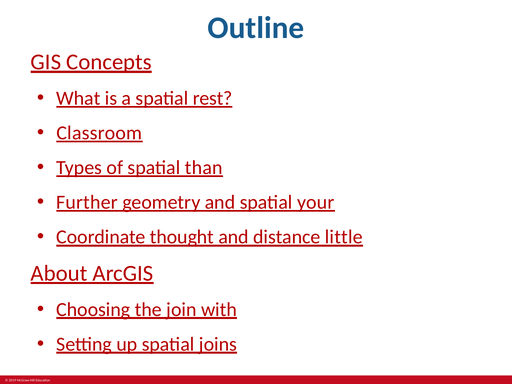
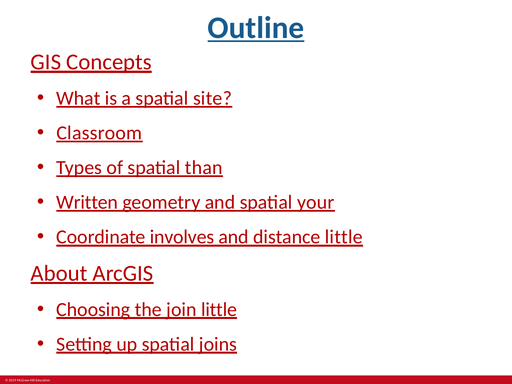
Outline underline: none -> present
rest: rest -> site
Further: Further -> Written
thought: thought -> involves
join with: with -> little
